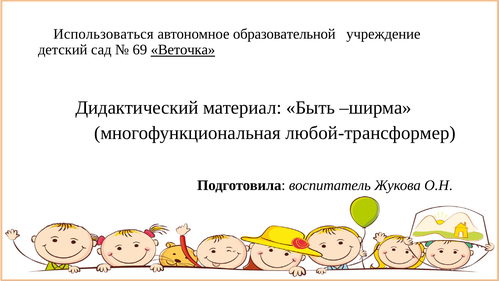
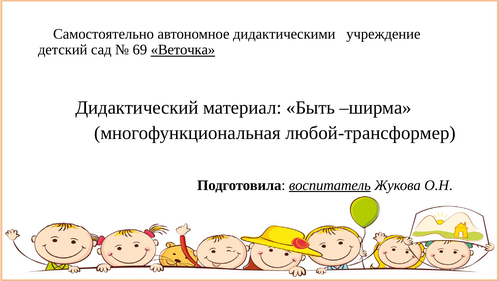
Использоваться: Использоваться -> Самостоятельно
образовательной: образовательной -> дидактическими
воспитатель underline: none -> present
